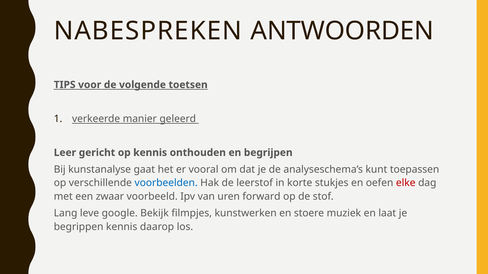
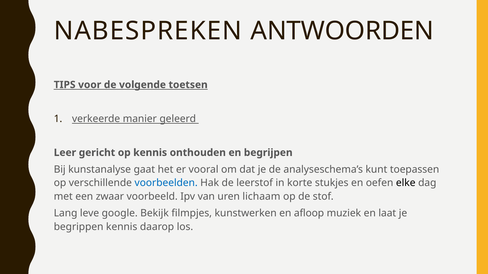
elke colour: red -> black
forward: forward -> lichaam
stoere: stoere -> afloop
